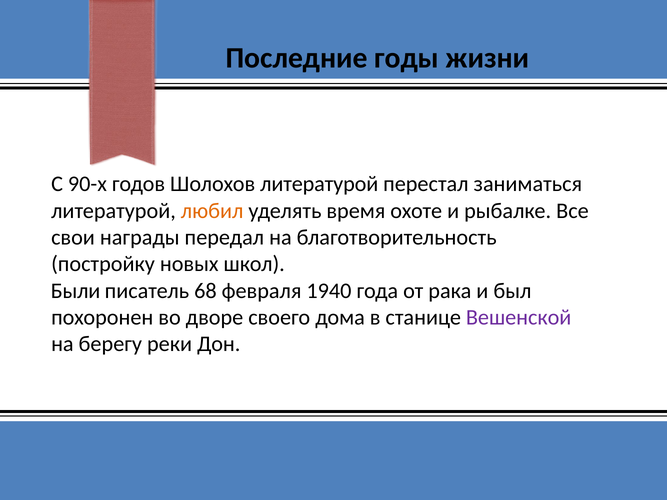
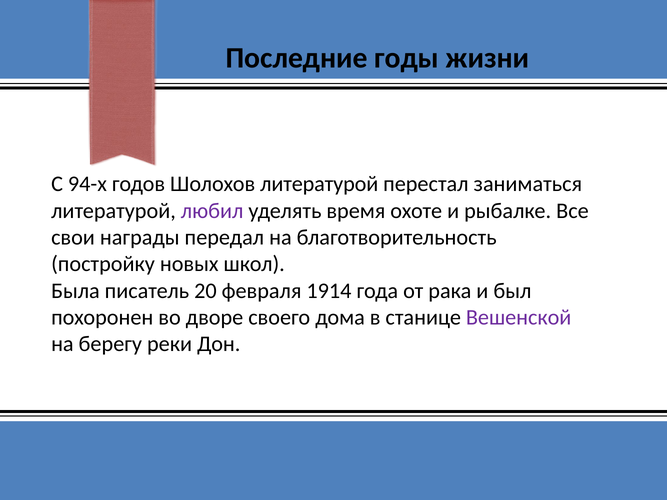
90-х: 90-х -> 94-х
любил colour: orange -> purple
Были: Были -> Была
68: 68 -> 20
1940: 1940 -> 1914
